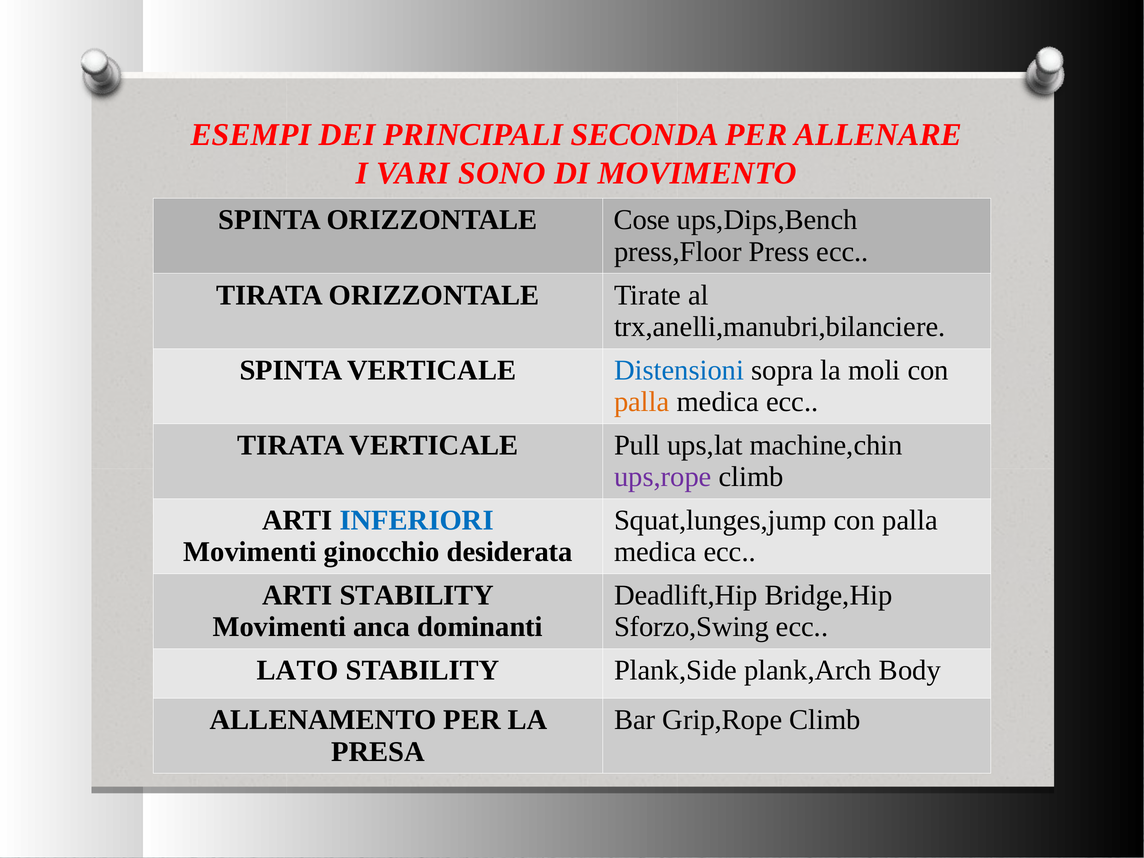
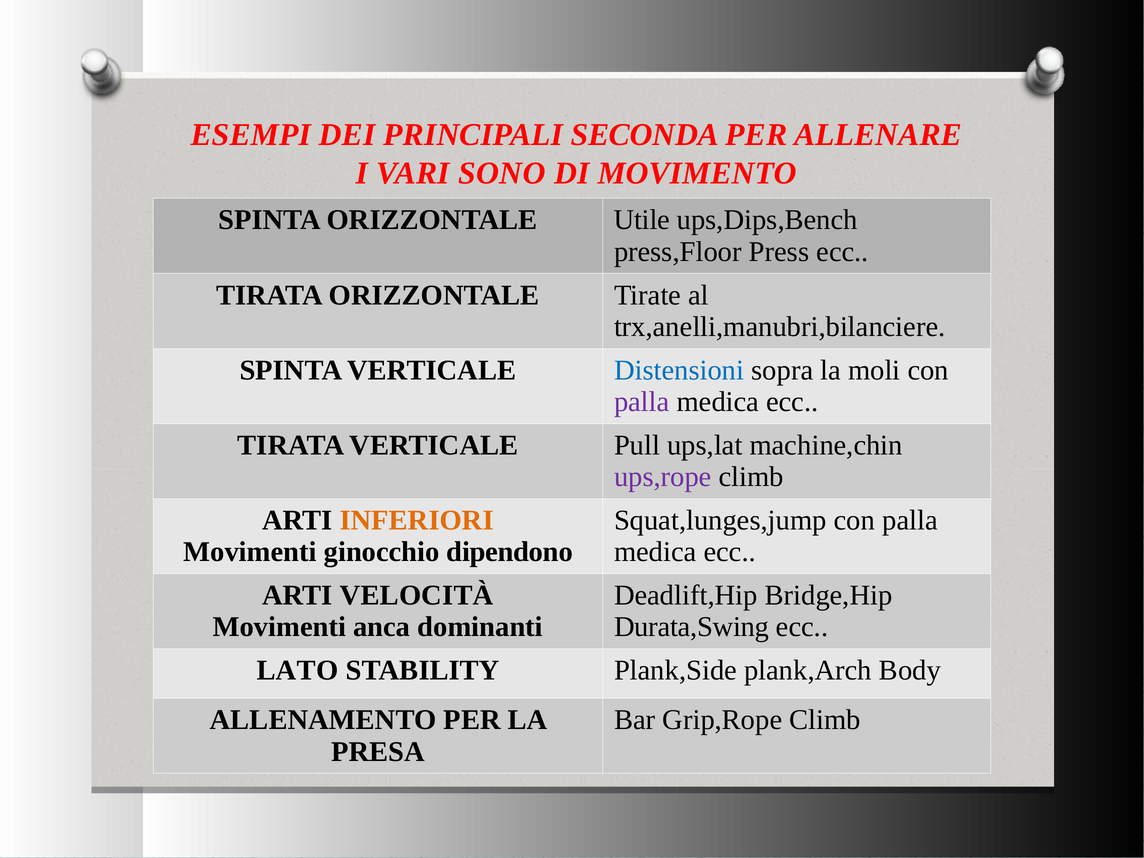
Cose: Cose -> Utile
palla at (642, 402) colour: orange -> purple
INFERIORI colour: blue -> orange
desiderata: desiderata -> dipendono
ARTI STABILITY: STABILITY -> VELOCITÀ
Sforzo,Swing: Sforzo,Swing -> Durata,Swing
